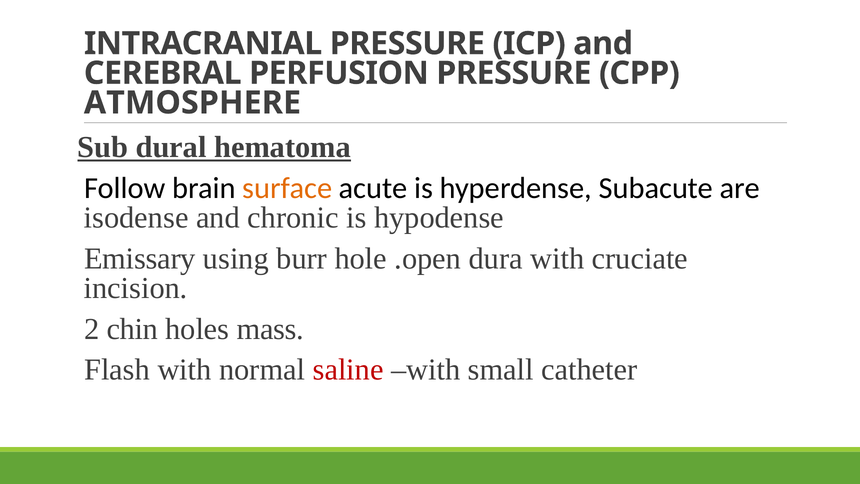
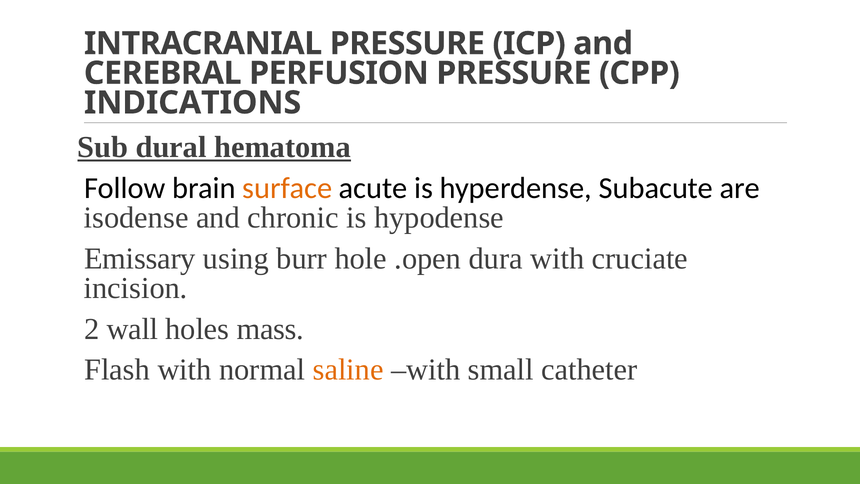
ATMOSPHERE: ATMOSPHERE -> INDICATIONS
chin: chin -> wall
saline colour: red -> orange
